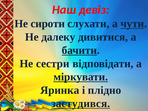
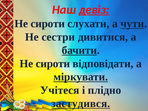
девіз underline: none -> present
далеку: далеку -> сестри
сестри at (53, 64): сестри -> сироти
Яринка: Яринка -> Учітеся
